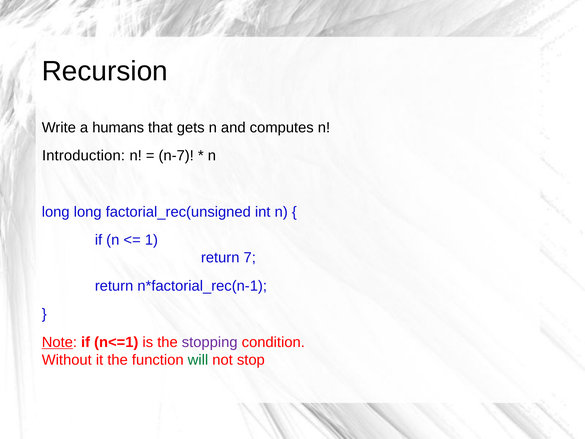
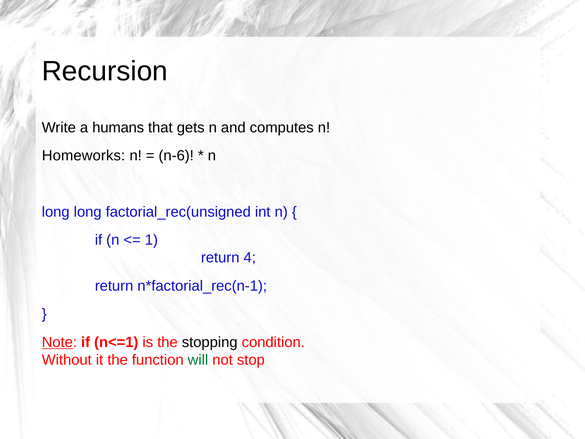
Introduction: Introduction -> Homeworks
n-7: n-7 -> n-6
7: 7 -> 4
stopping colour: purple -> black
